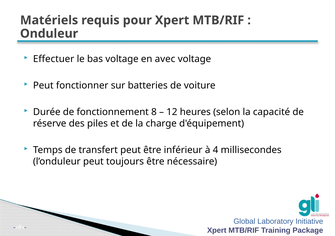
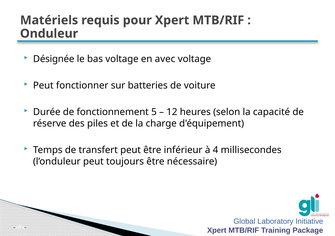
Effectuer: Effectuer -> Désignée
8: 8 -> 5
